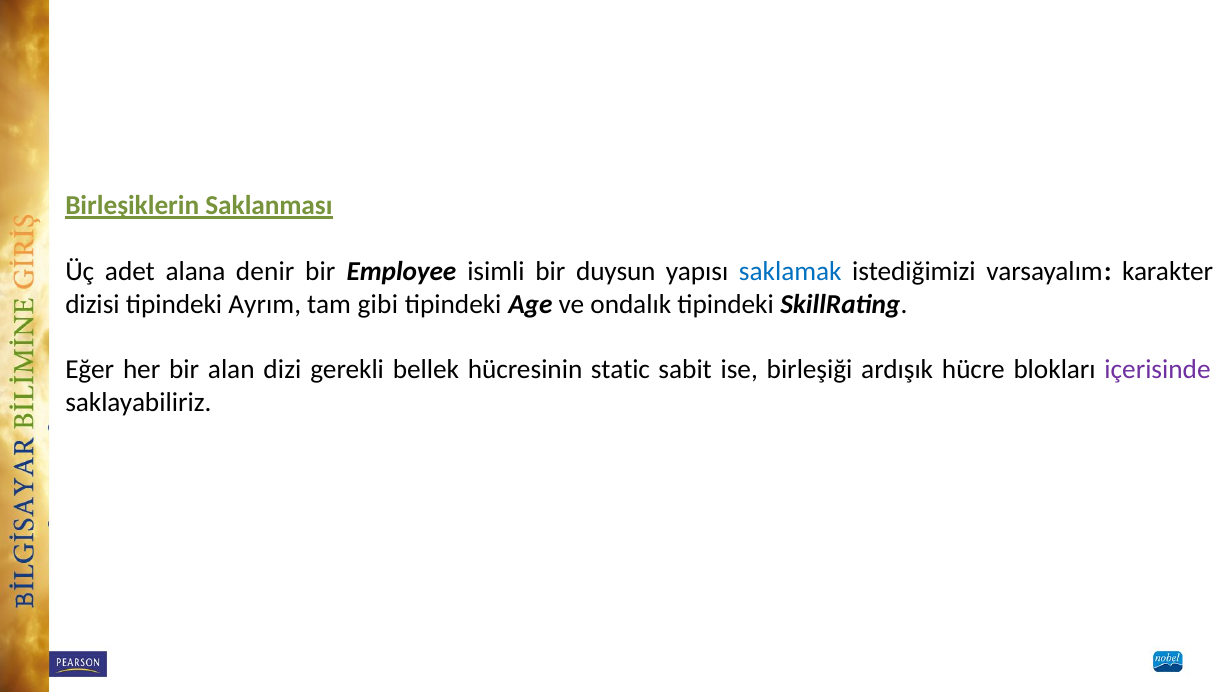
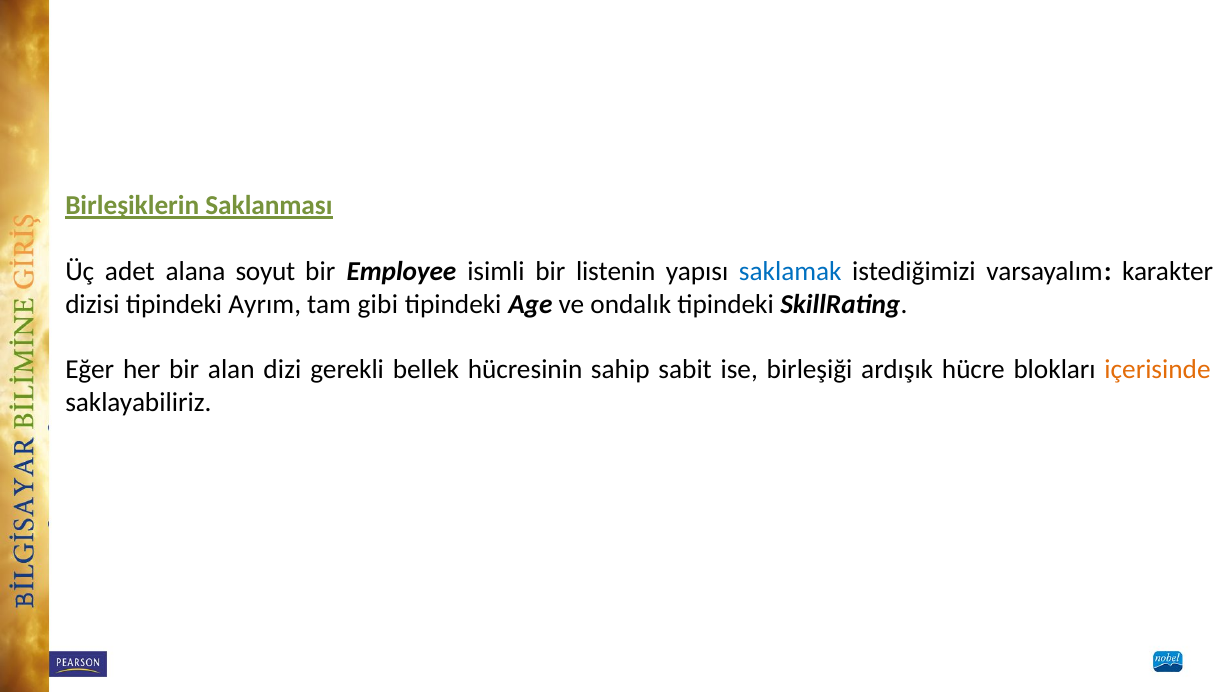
denir: denir -> soyut
duysun: duysun -> listenin
static: static -> sahip
içerisinde colour: purple -> orange
